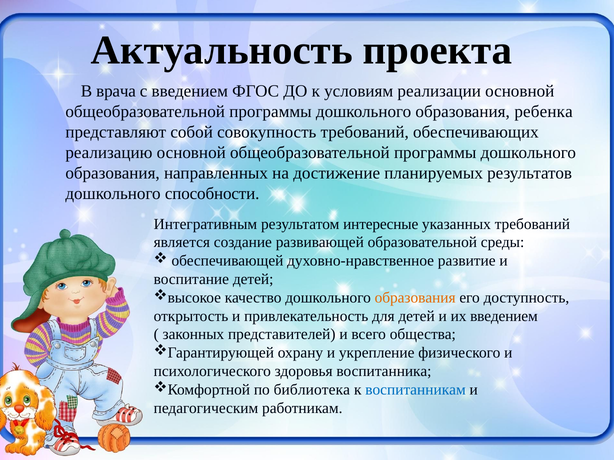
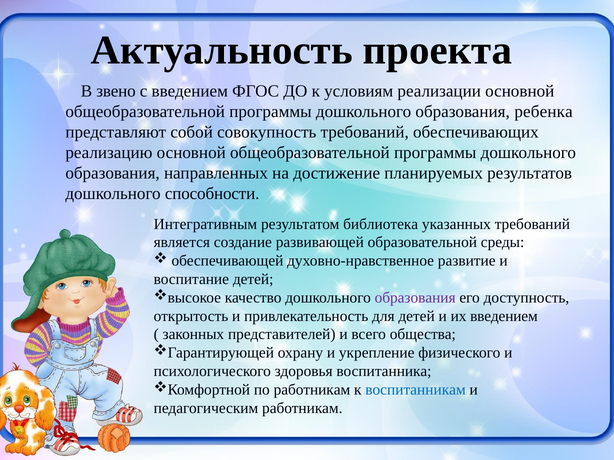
врача: врача -> звено
интересные: интересные -> библиотека
образования at (415, 298) colour: orange -> purple
по библиотека: библиотека -> работникам
